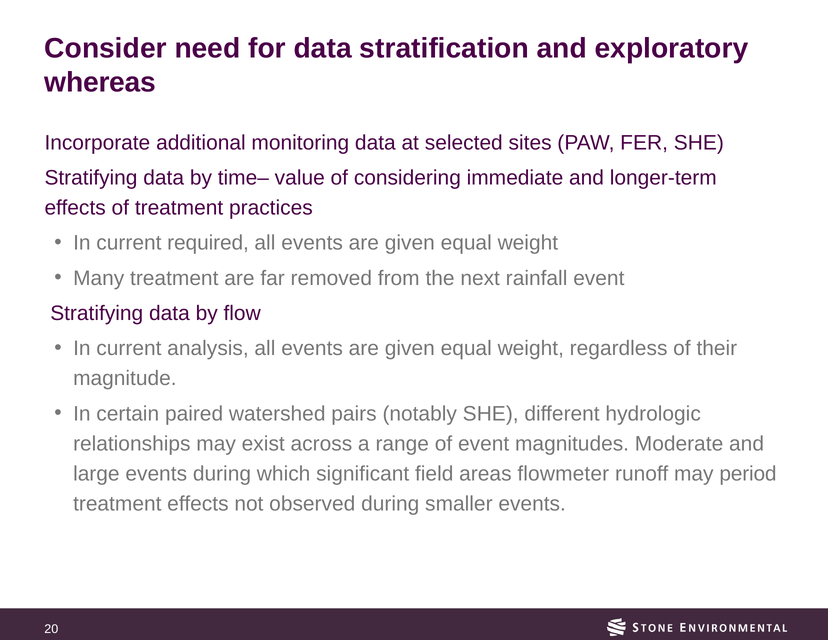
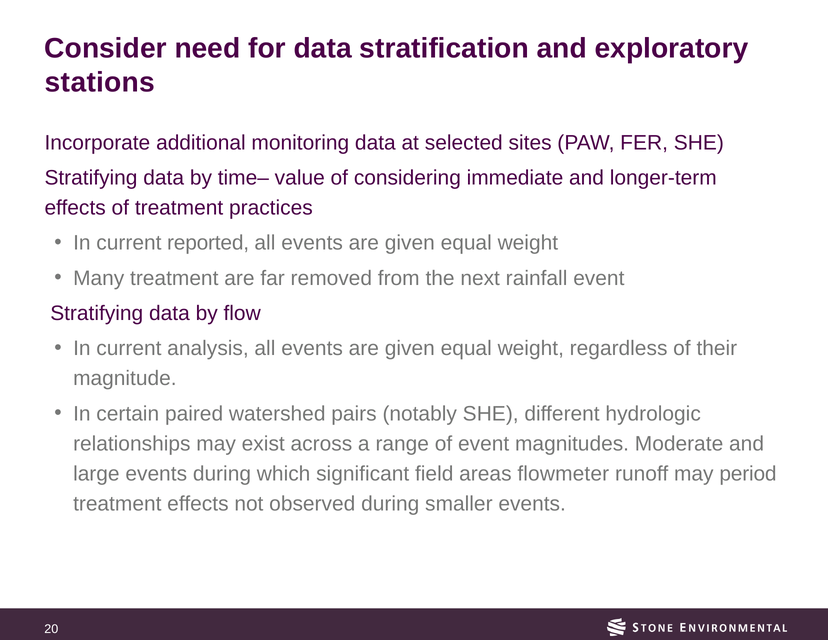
whereas: whereas -> stations
required: required -> reported
